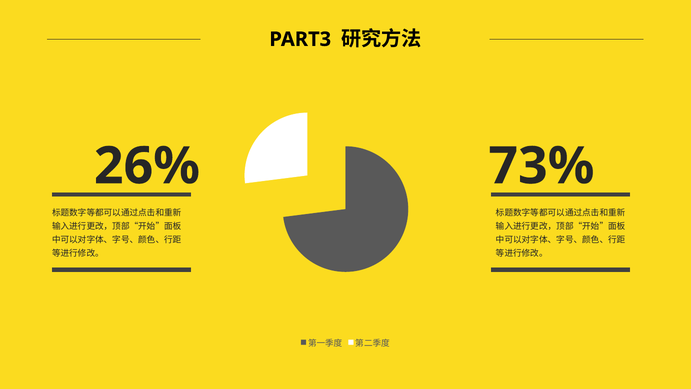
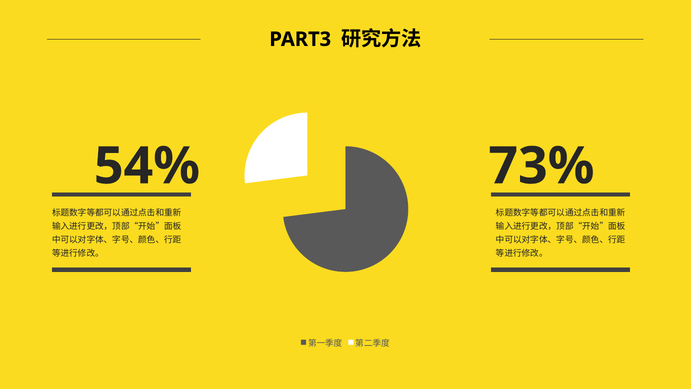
26%: 26% -> 54%
